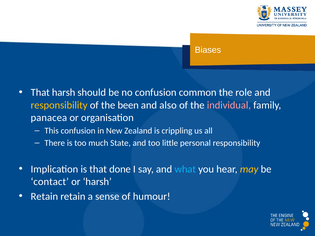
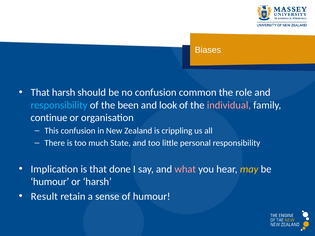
responsibility at (59, 105) colour: yellow -> light blue
also: also -> look
panacea: panacea -> continue
what colour: light blue -> pink
contact at (50, 182): contact -> humour
Retain at (44, 197): Retain -> Result
